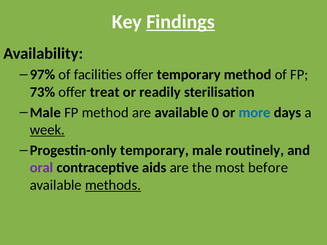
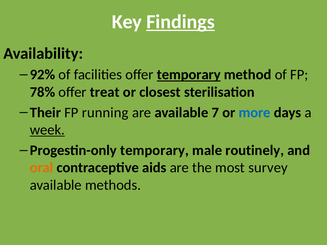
97%: 97% -> 92%
temporary at (189, 75) underline: none -> present
73%: 73% -> 78%
readily: readily -> closest
Male at (45, 113): Male -> Their
FP method: method -> running
0: 0 -> 7
oral colour: purple -> orange
before: before -> survey
methods underline: present -> none
